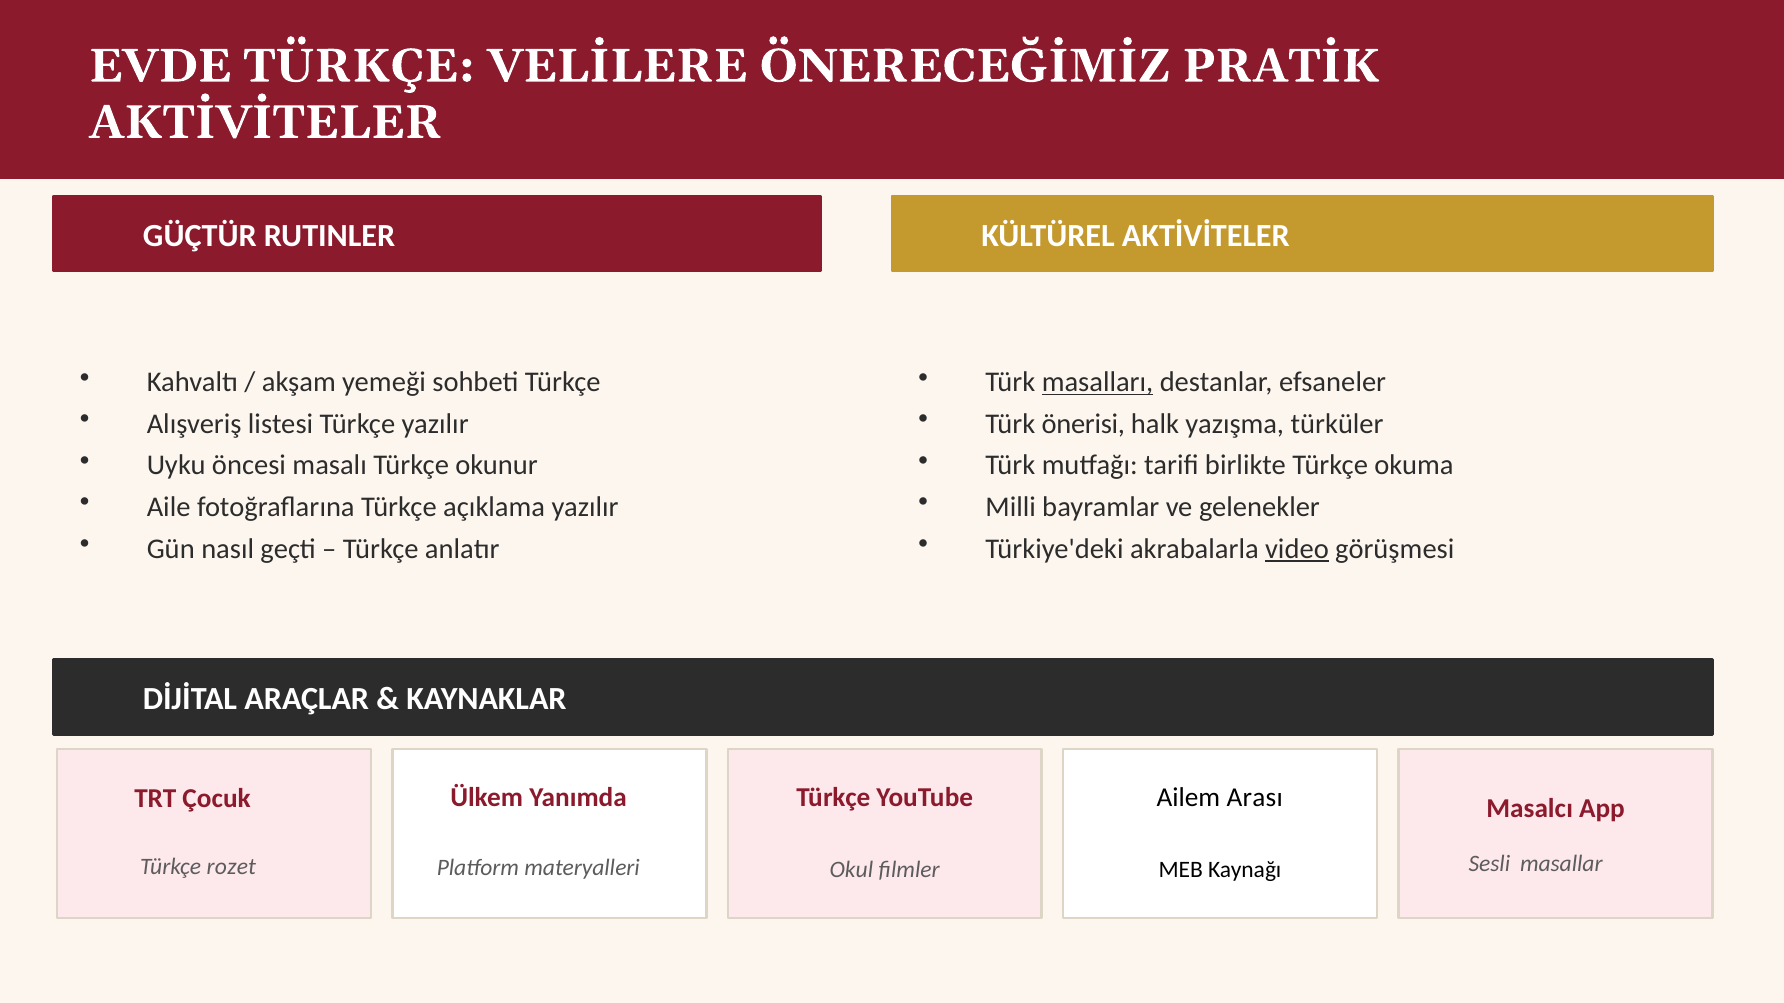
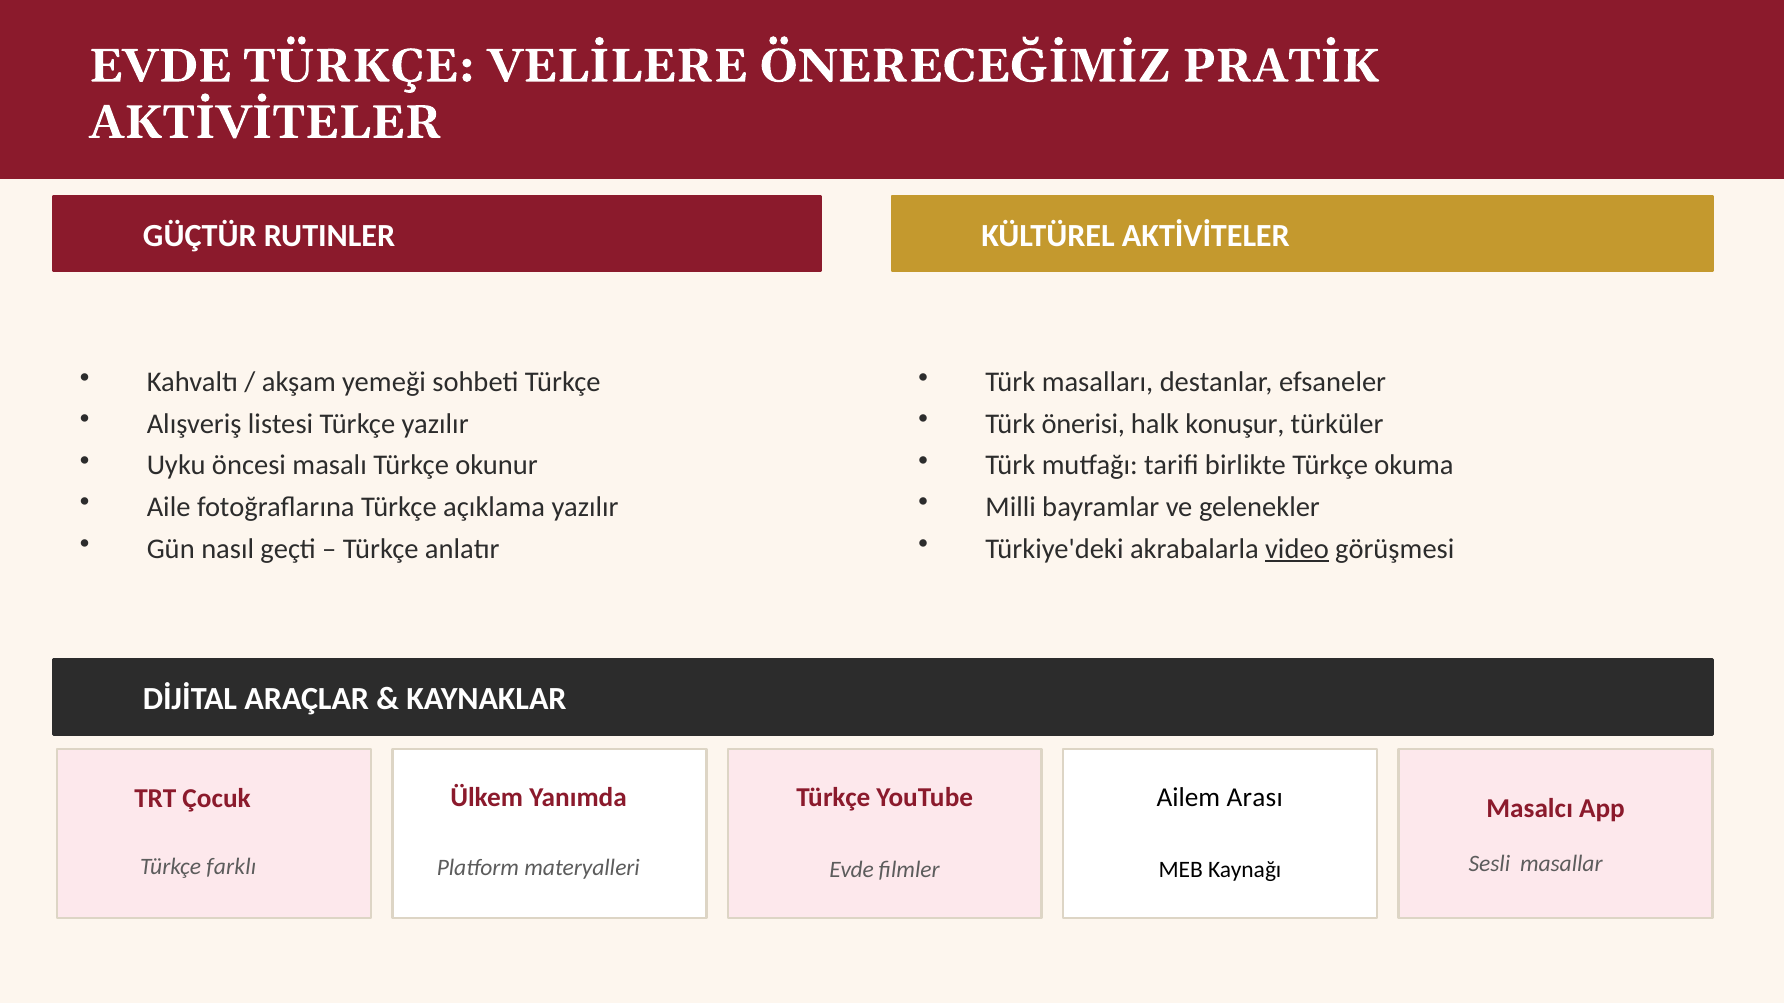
masalları underline: present -> none
yazışma: yazışma -> konuşur
rozet: rozet -> farklı
Okul at (851, 870): Okul -> Evde
